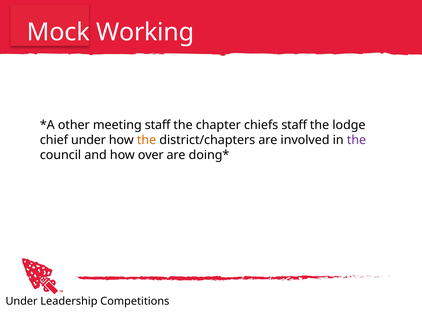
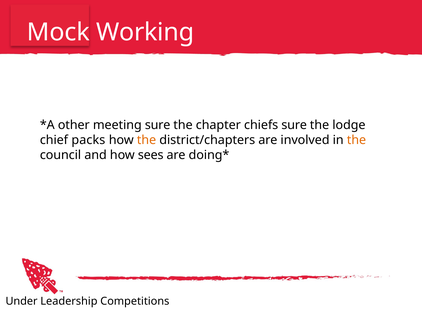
meeting staff: staff -> sure
chiefs staff: staff -> sure
chief under: under -> packs
the at (356, 140) colour: purple -> orange
over: over -> sees
